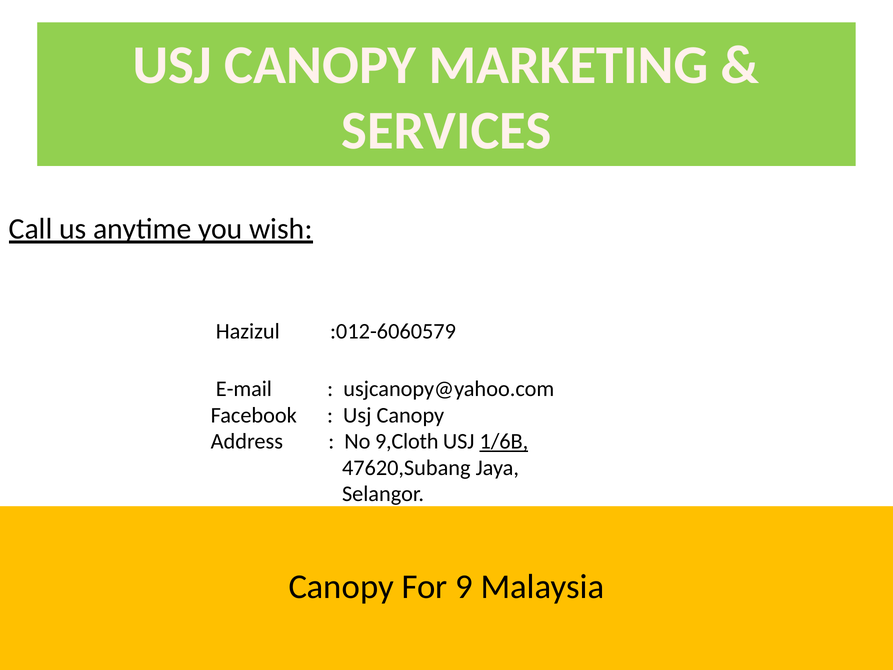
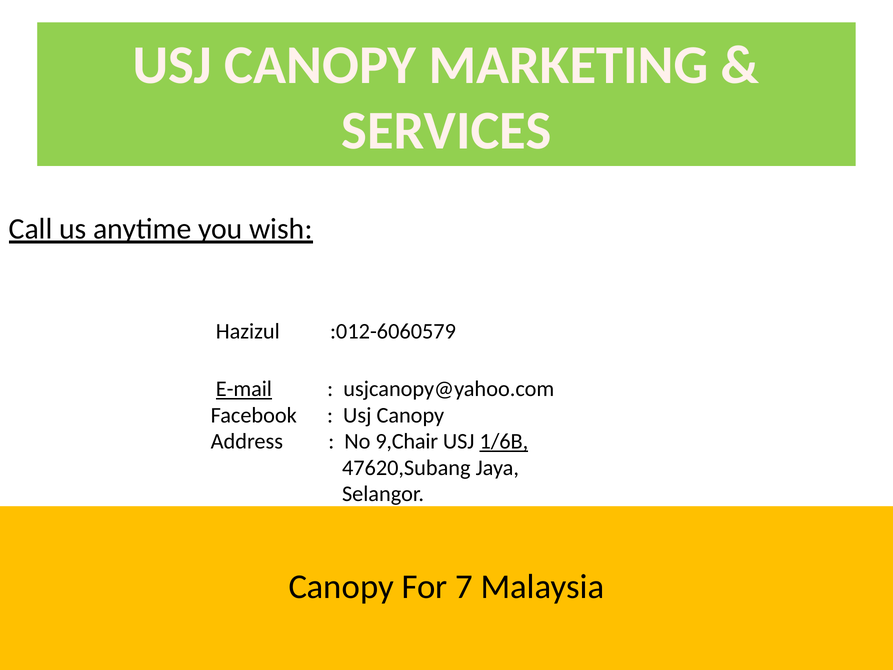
E-mail underline: none -> present
9,Cloth: 9,Cloth -> 9,Chair
9: 9 -> 7
